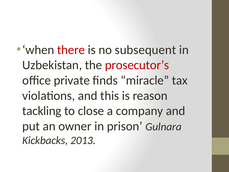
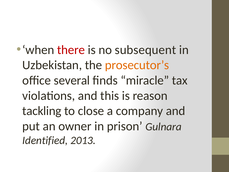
prosecutor’s colour: red -> orange
private: private -> several
Kickbacks: Kickbacks -> Identified
